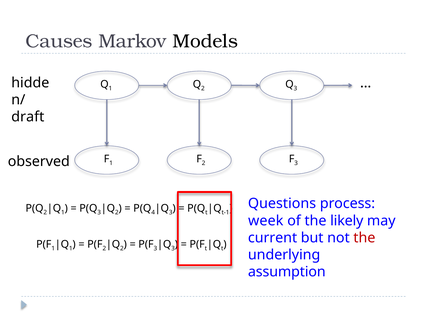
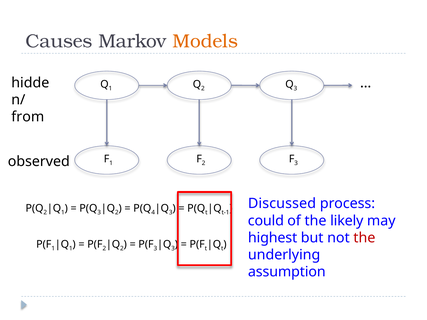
Models colour: black -> orange
draft: draft -> from
Questions: Questions -> Discussed
week: week -> could
current: current -> highest
